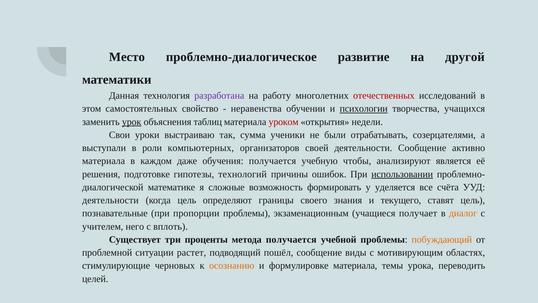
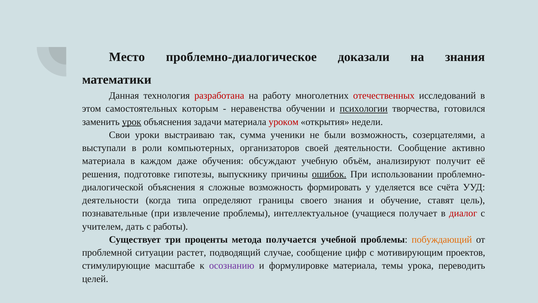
развитие: развитие -> доказали
на другой: другой -> знания
разработана colour: purple -> red
свойство: свойство -> которым
учащихся: учащихся -> готовился
таблиц: таблиц -> задачи
были отрабатывать: отрабатывать -> возможность
обучения получается: получается -> обсуждают
чтобы: чтобы -> объём
является: является -> получит
технологий: технологий -> выпускнику
ошибок underline: none -> present
использовании underline: present -> none
математике at (172, 187): математике -> объяснения
когда цель: цель -> типа
текущего: текущего -> обучение
пропорции: пропорции -> извлечение
экзаменационным: экзаменационным -> интеллектуальное
диалог colour: orange -> red
него: него -> дать
вплоть: вплоть -> работы
пошёл: пошёл -> случае
виды: виды -> цифр
областях: областях -> проектов
черновых: черновых -> масштабе
осознанию colour: orange -> purple
